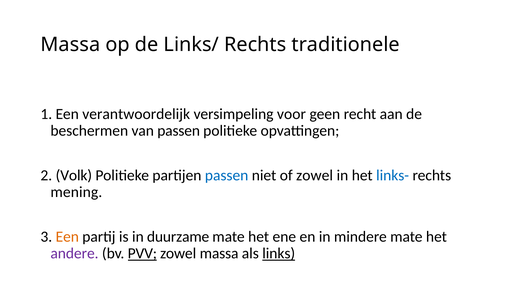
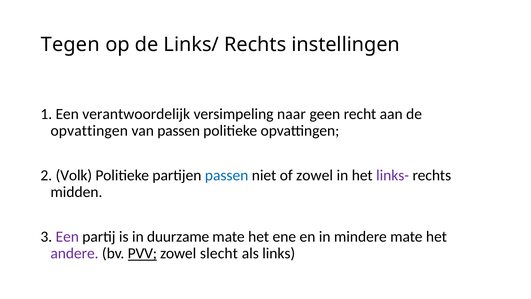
Massa at (70, 45): Massa -> Tegen
traditionele: traditionele -> instellingen
voor: voor -> naar
beschermen at (89, 131): beschermen -> opvattingen
links- colour: blue -> purple
mening: mening -> midden
Een at (67, 236) colour: orange -> purple
zowel massa: massa -> slecht
links underline: present -> none
